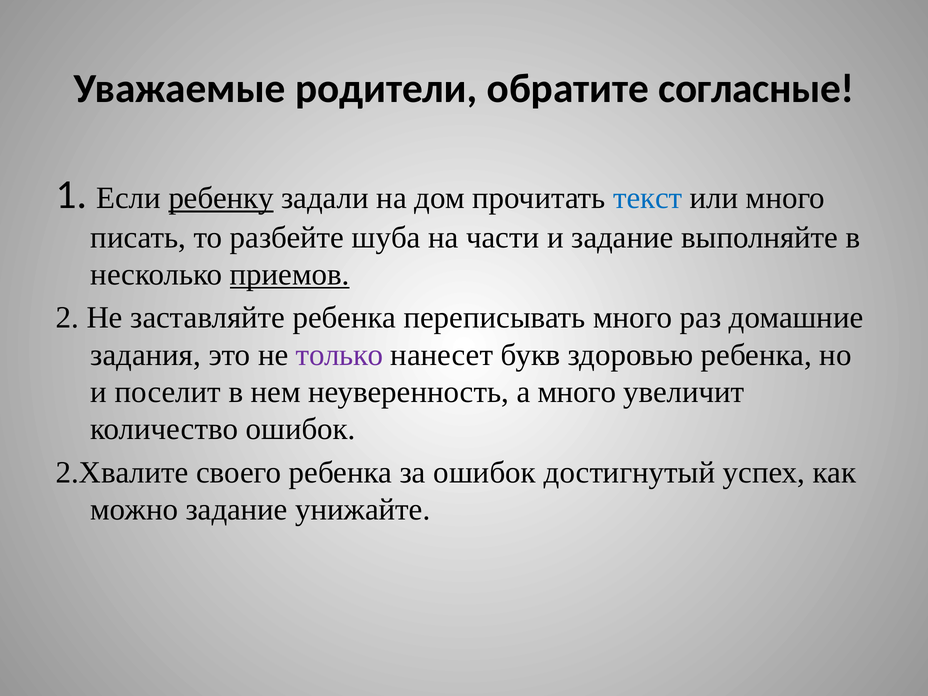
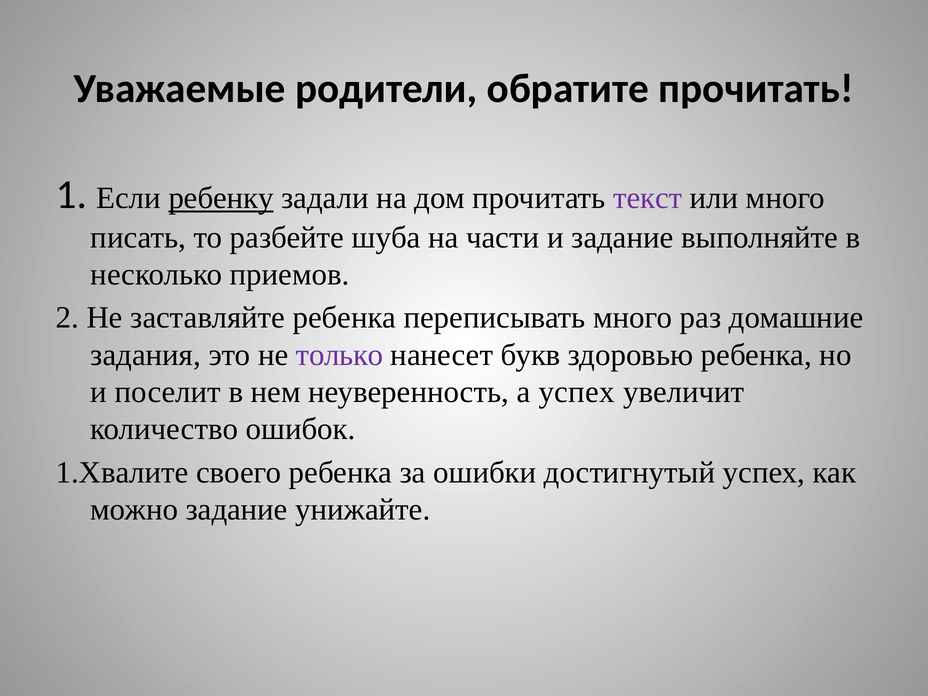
обратите согласные: согласные -> прочитать
текст colour: blue -> purple
приемов underline: present -> none
а много: много -> успех
2.Хвалите: 2.Хвалите -> 1.Хвалите
за ошибок: ошибок -> ошибки
